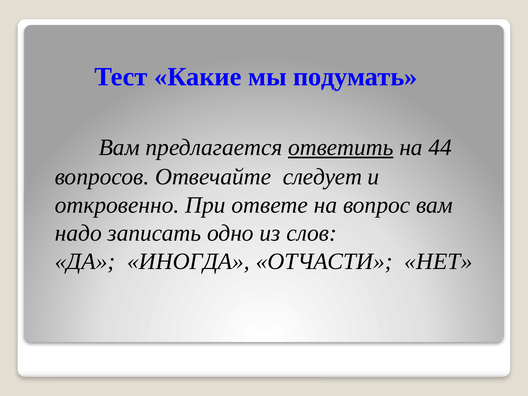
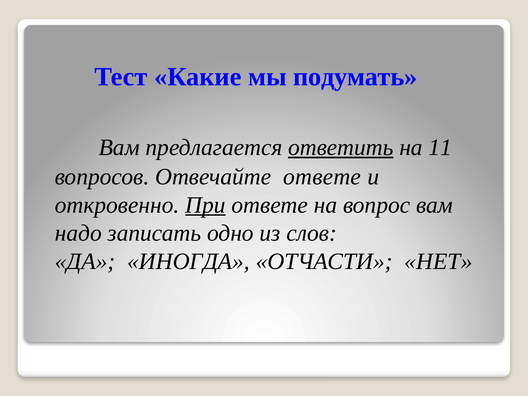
44: 44 -> 11
Отвечайте следует: следует -> ответе
При underline: none -> present
